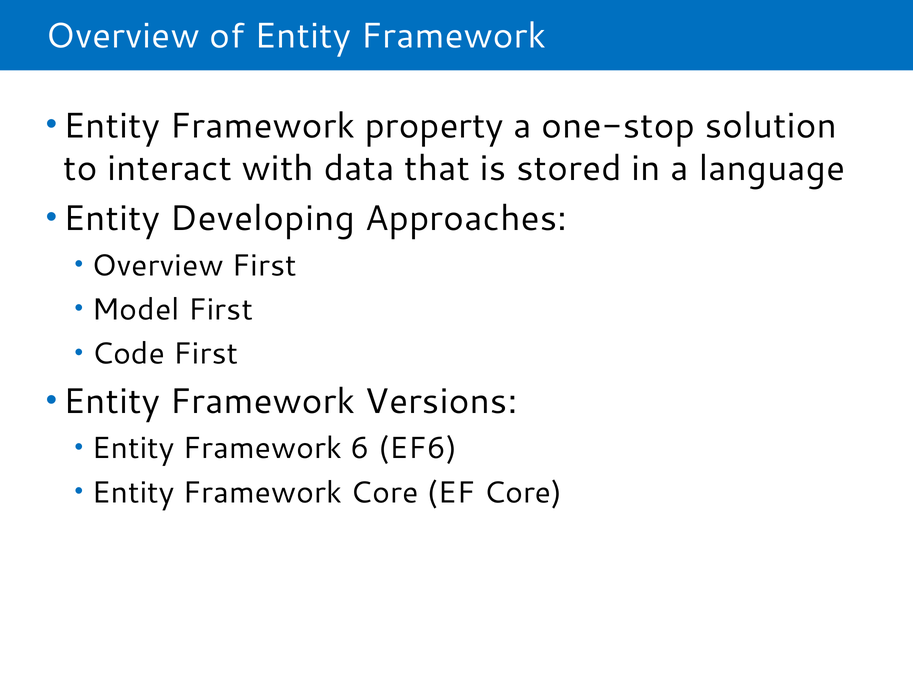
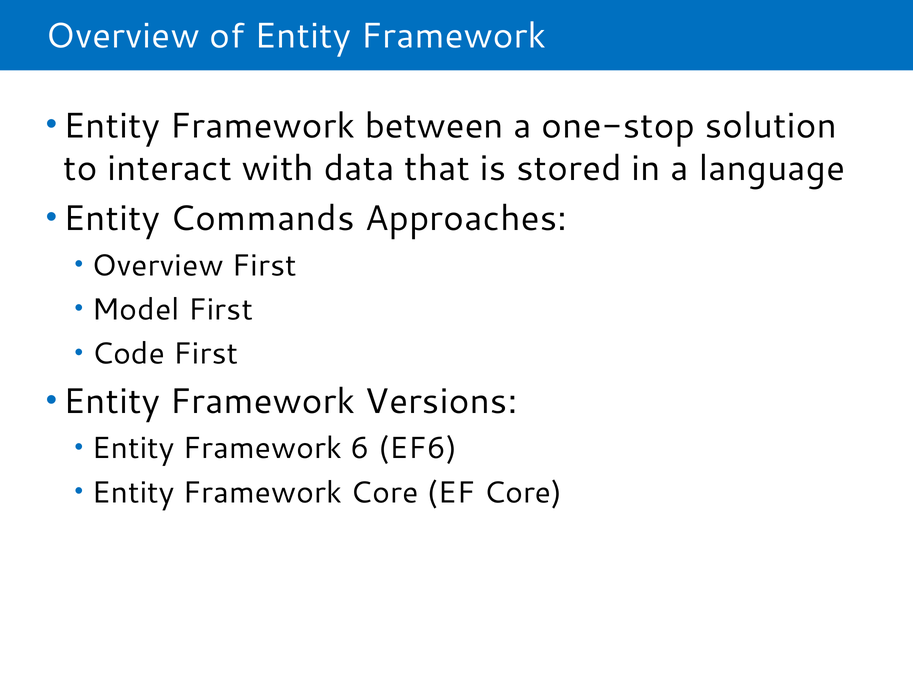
property: property -> between
Developing: Developing -> Commands
